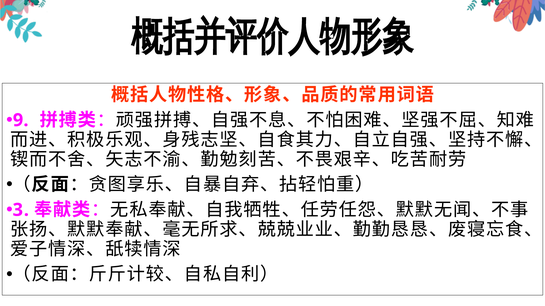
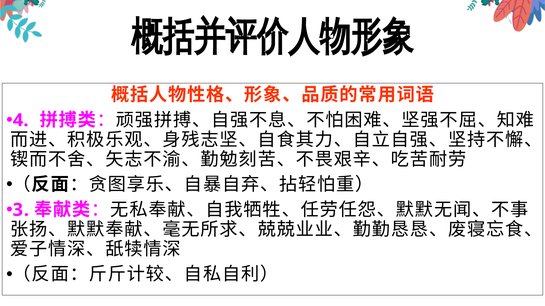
9: 9 -> 4
